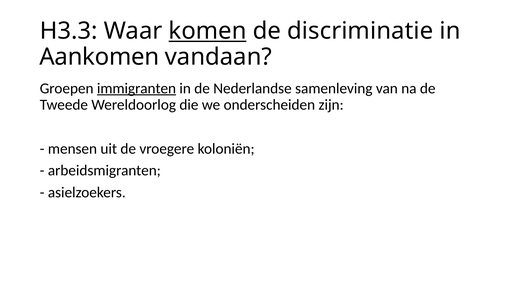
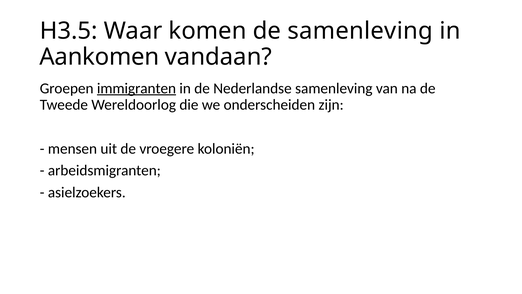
H3.3: H3.3 -> H3.5
komen underline: present -> none
de discriminatie: discriminatie -> samenleving
